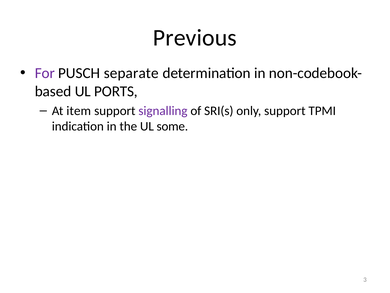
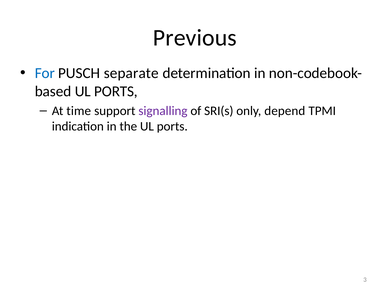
For colour: purple -> blue
item: item -> time
only support: support -> depend
the UL some: some -> ports
